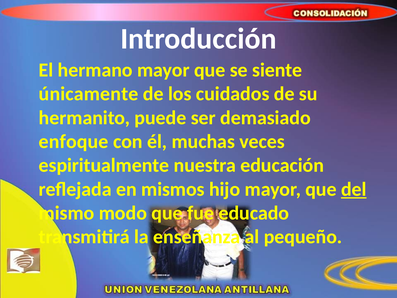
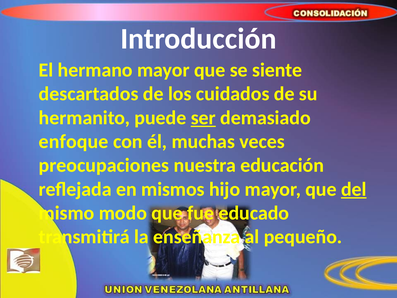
únicamente: únicamente -> descartados
ser underline: none -> present
espiritualmente: espiritualmente -> preocupaciones
